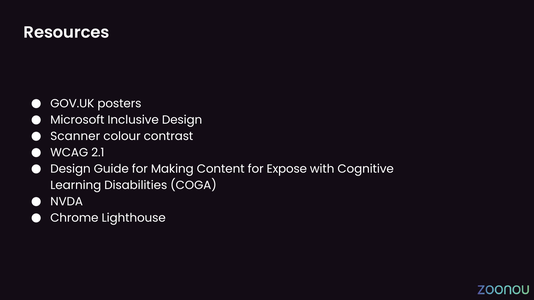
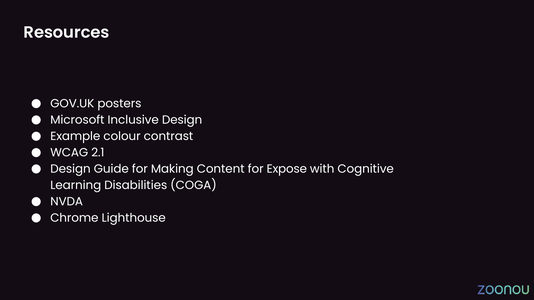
Scanner: Scanner -> Example
